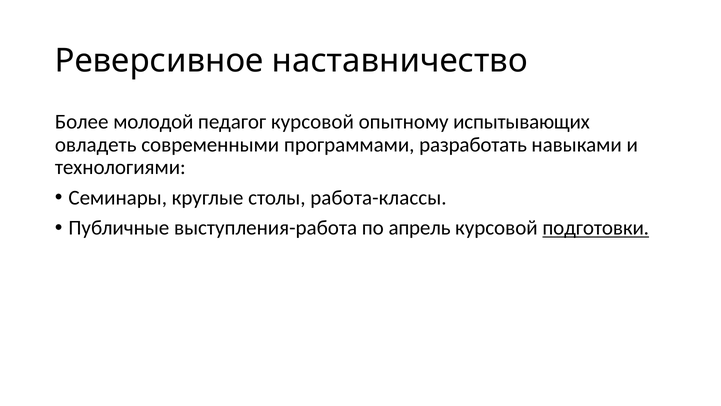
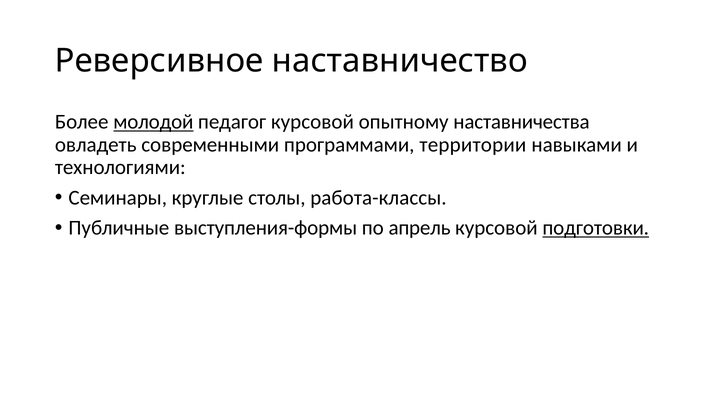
молодой underline: none -> present
испытывающих: испытывающих -> наставничества
разработать: разработать -> территории
выступления-работа: выступления-работа -> выступления-формы
